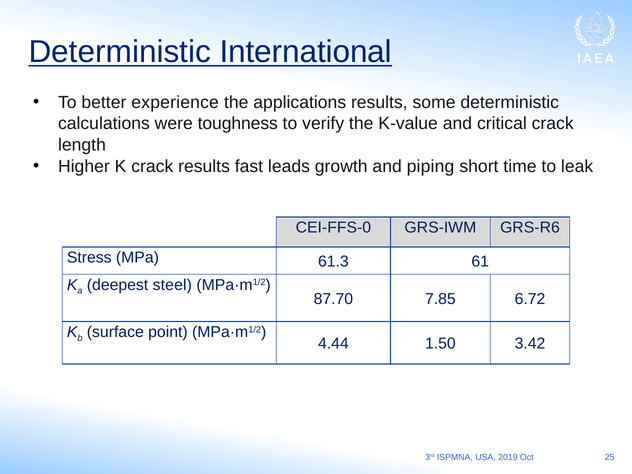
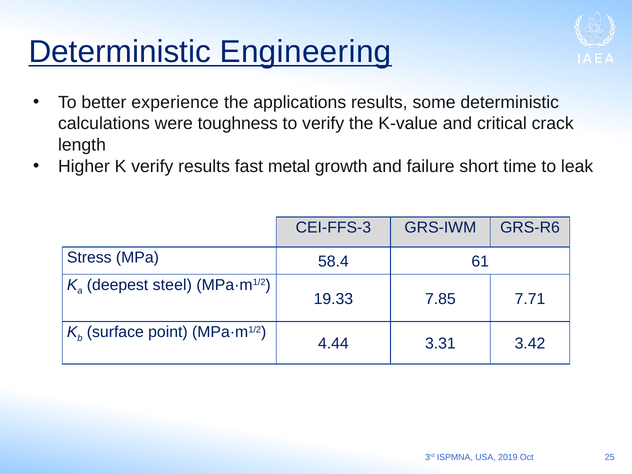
International: International -> Engineering
K crack: crack -> verify
leads: leads -> metal
piping: piping -> failure
CEI-FFS-0: CEI-FFS-0 -> CEI-FFS-3
61.3: 61.3 -> 58.4
87.70: 87.70 -> 19.33
6.72: 6.72 -> 7.71
1.50: 1.50 -> 3.31
